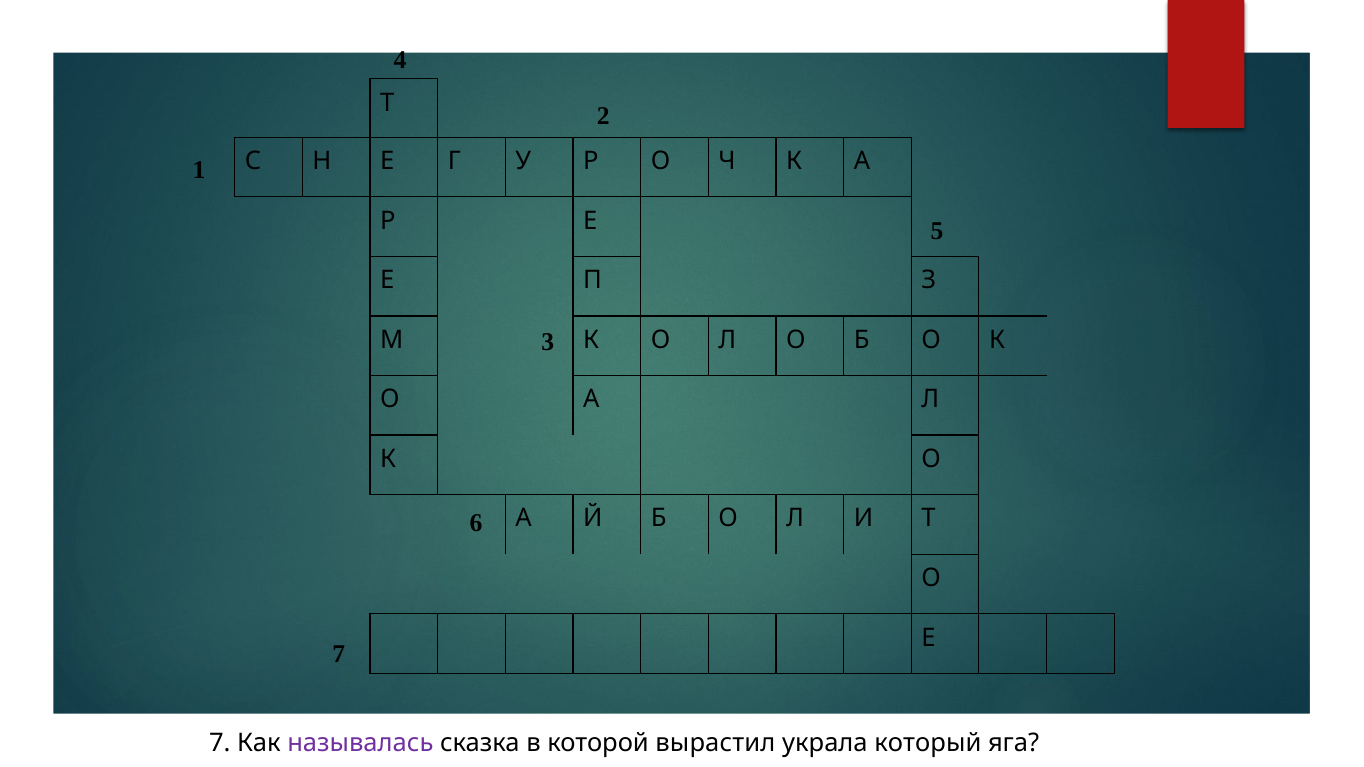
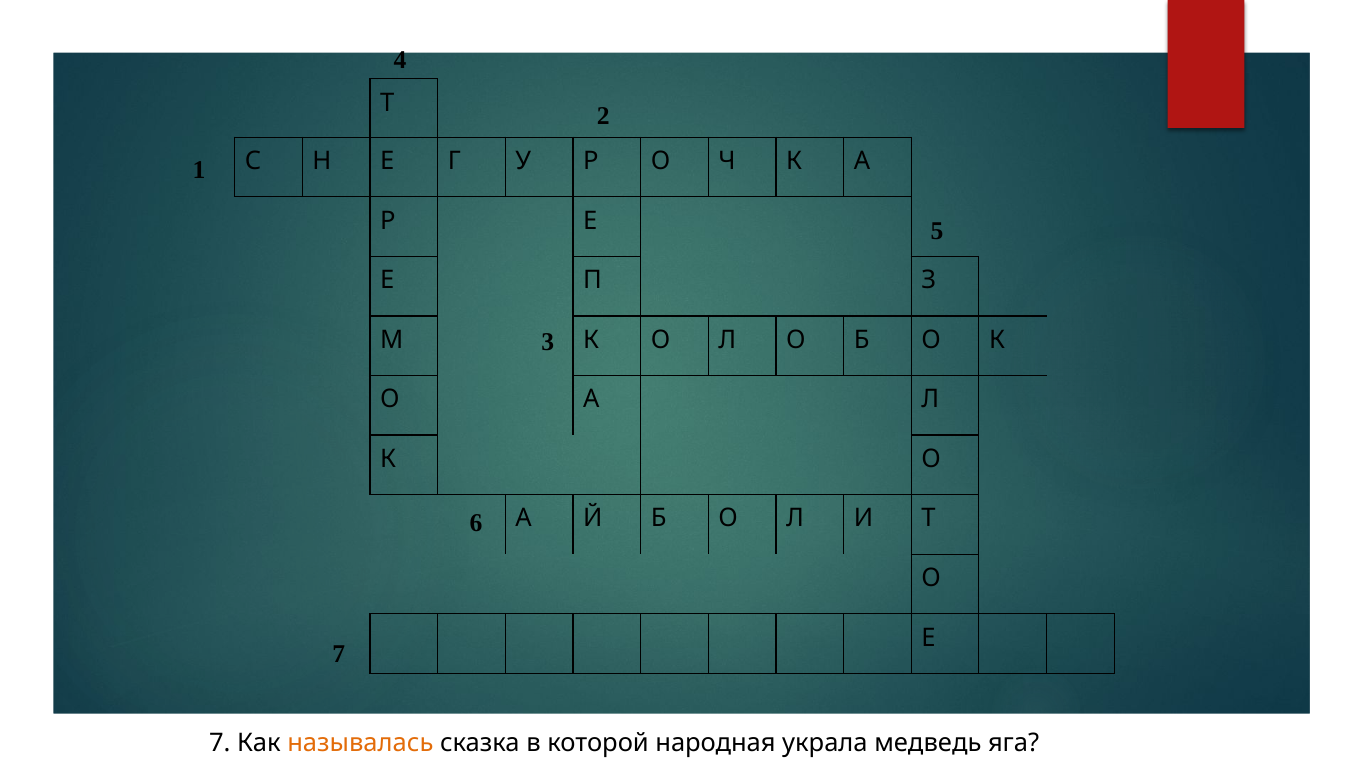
называлась colour: purple -> orange
вырастил: вырастил -> народная
который: который -> медведь
